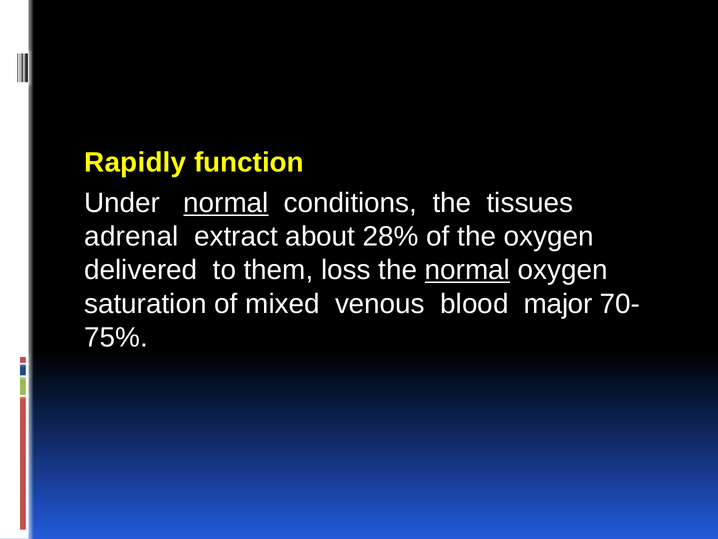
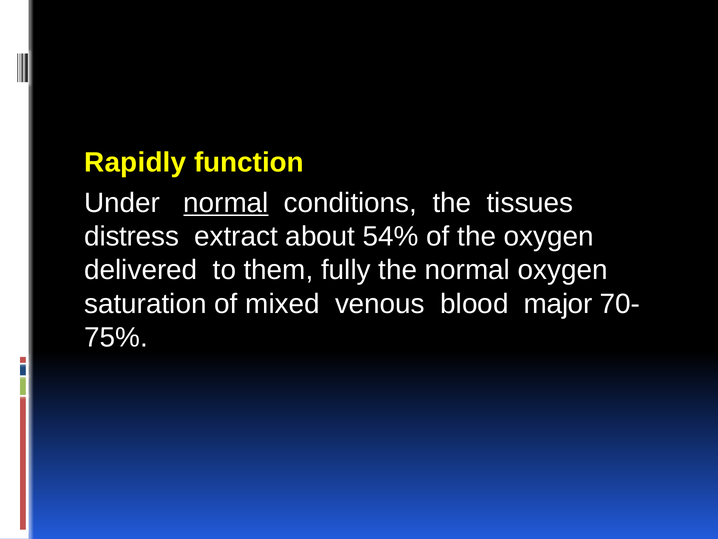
adrenal: adrenal -> distress
28%: 28% -> 54%
loss: loss -> fully
normal at (467, 270) underline: present -> none
